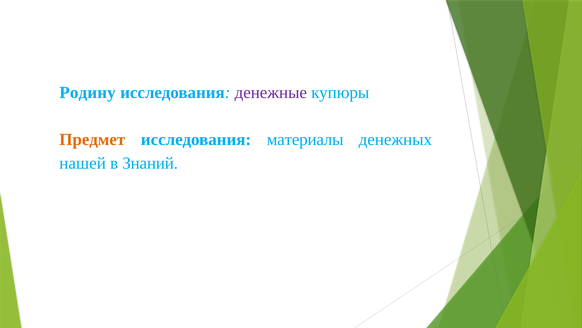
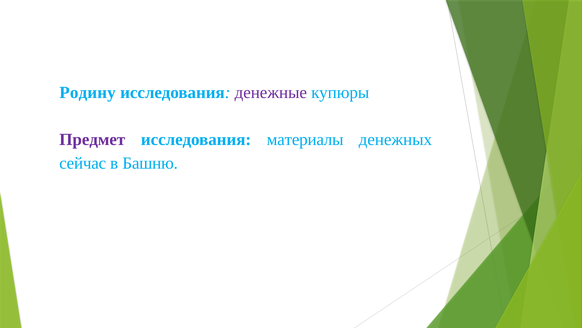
Предмет colour: orange -> purple
нашей: нашей -> сейчас
Знаний: Знаний -> Башню
